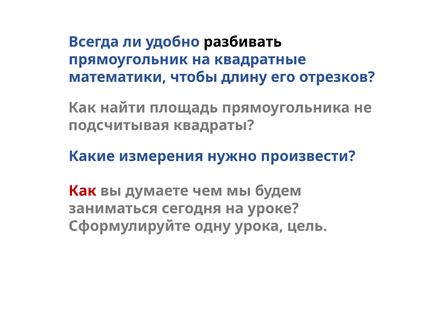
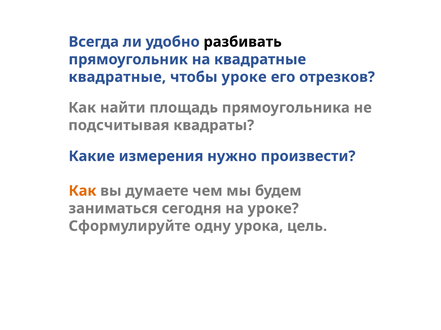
математики at (117, 77): математики -> квадратные
чтобы длину: длину -> уроке
Как at (82, 191) colour: red -> orange
